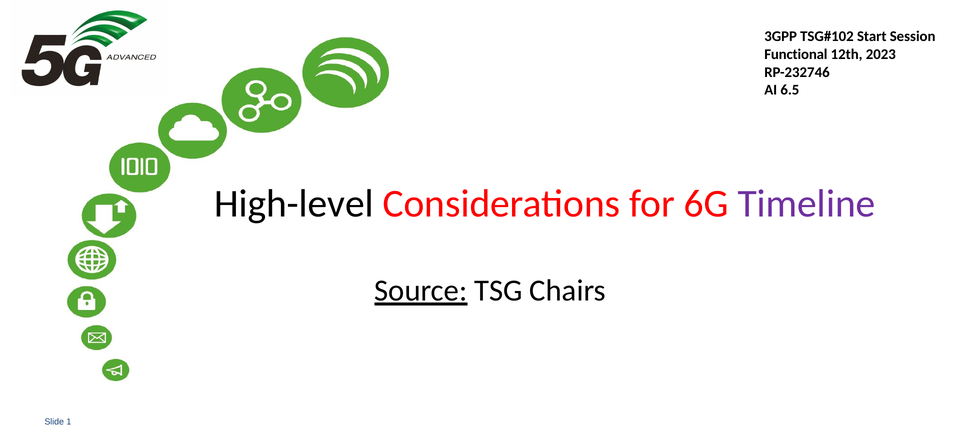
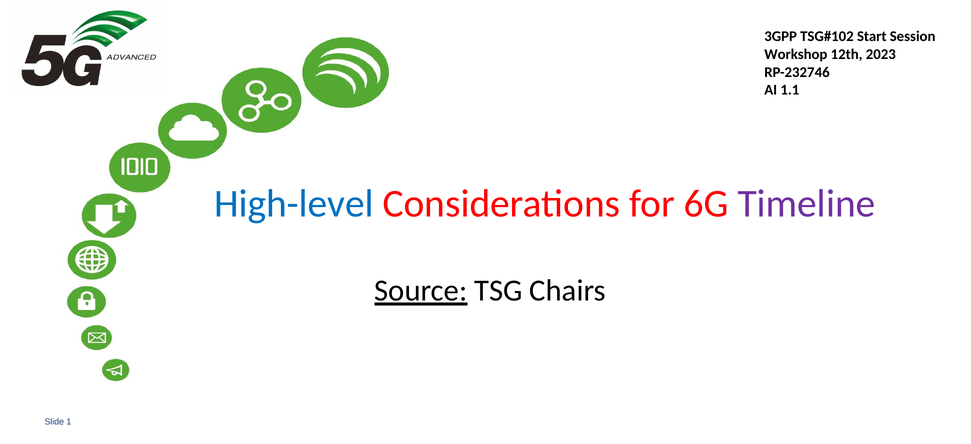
Functional: Functional -> Workshop
6.5: 6.5 -> 1.1
High-level colour: black -> blue
